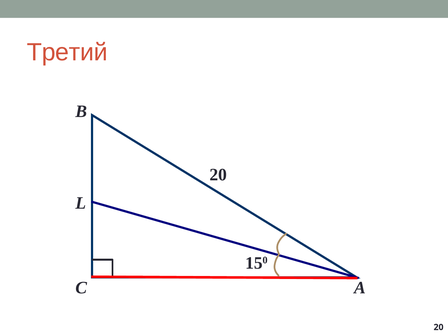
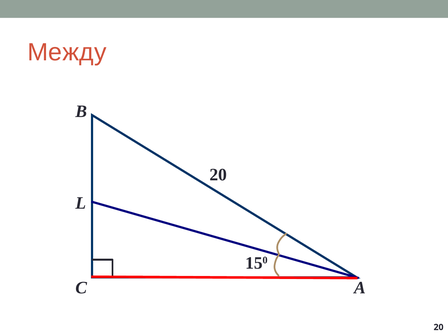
Третий: Третий -> Между
